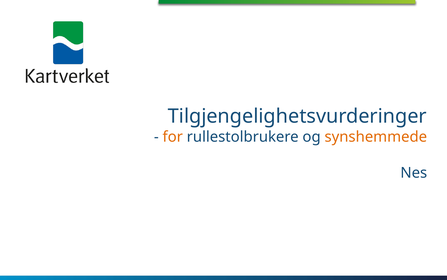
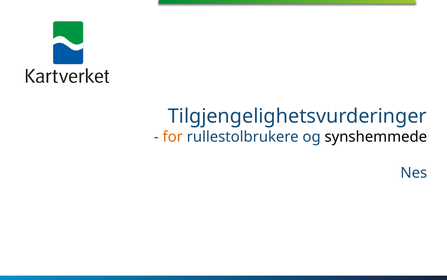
synshemmede colour: orange -> black
